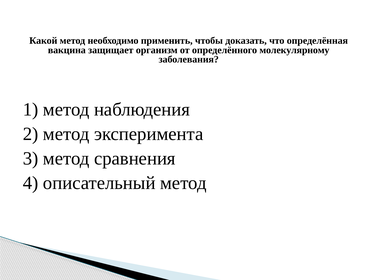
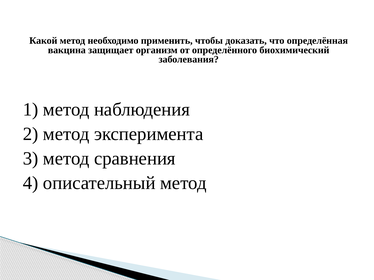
молекулярному: молекулярному -> биохимический
